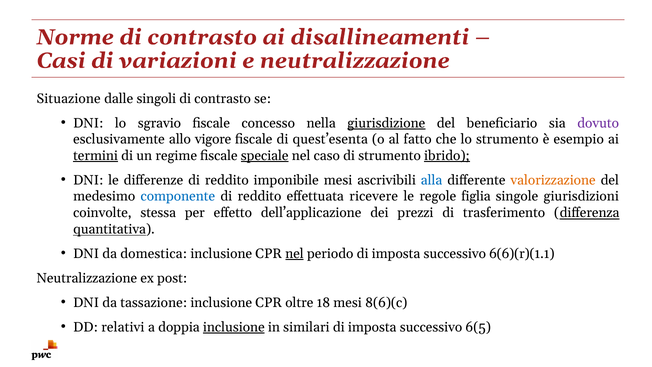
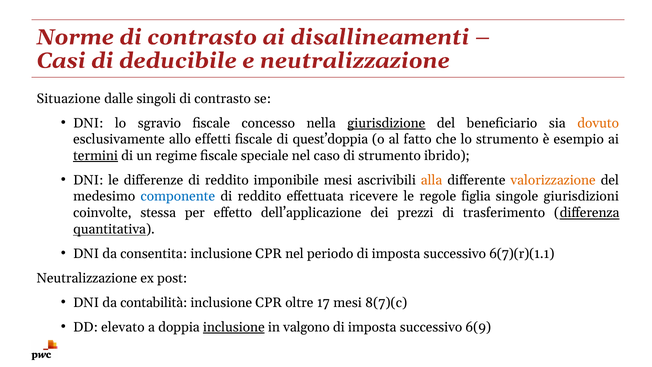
variazioni: variazioni -> deducibile
dovuto colour: purple -> orange
vigore: vigore -> effetti
quest’esenta: quest’esenta -> quest’doppia
speciale underline: present -> none
ibrido underline: present -> none
alla colour: blue -> orange
domestica: domestica -> consentita
nel at (295, 253) underline: present -> none
6(6)(r)(1.1: 6(6)(r)(1.1 -> 6(7)(r)(1.1
tassazione: tassazione -> contabilità
18: 18 -> 17
8(6)(c: 8(6)(c -> 8(7)(c
relativi: relativi -> elevato
similari: similari -> valgono
6(5: 6(5 -> 6(9
